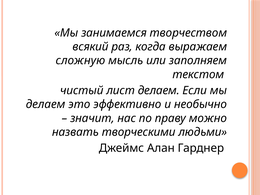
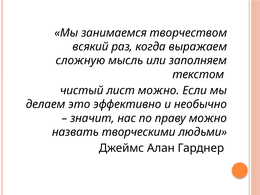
лист делаем: делаем -> можно
